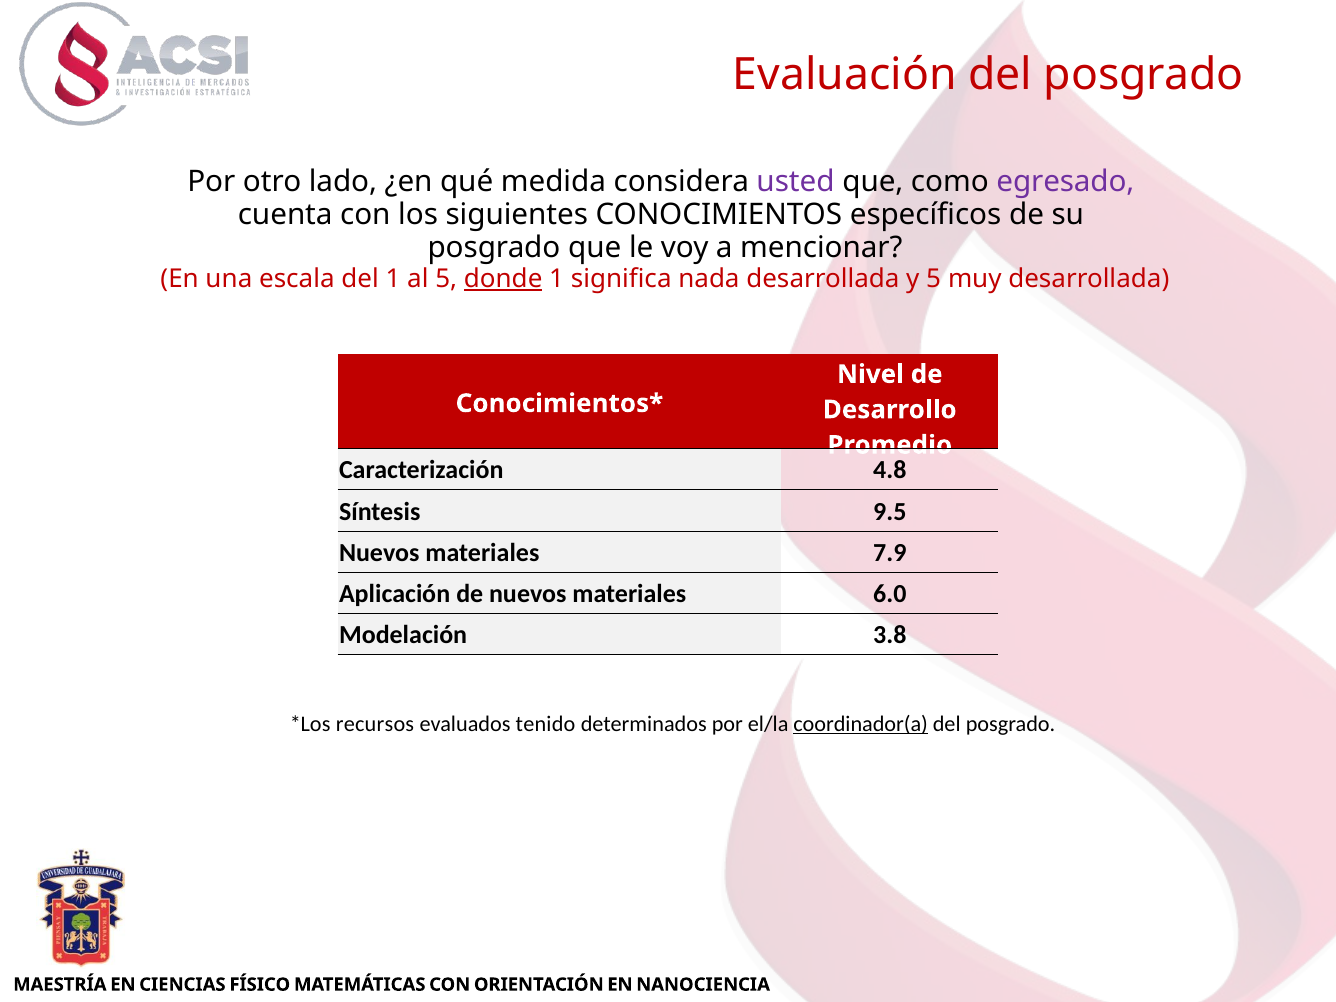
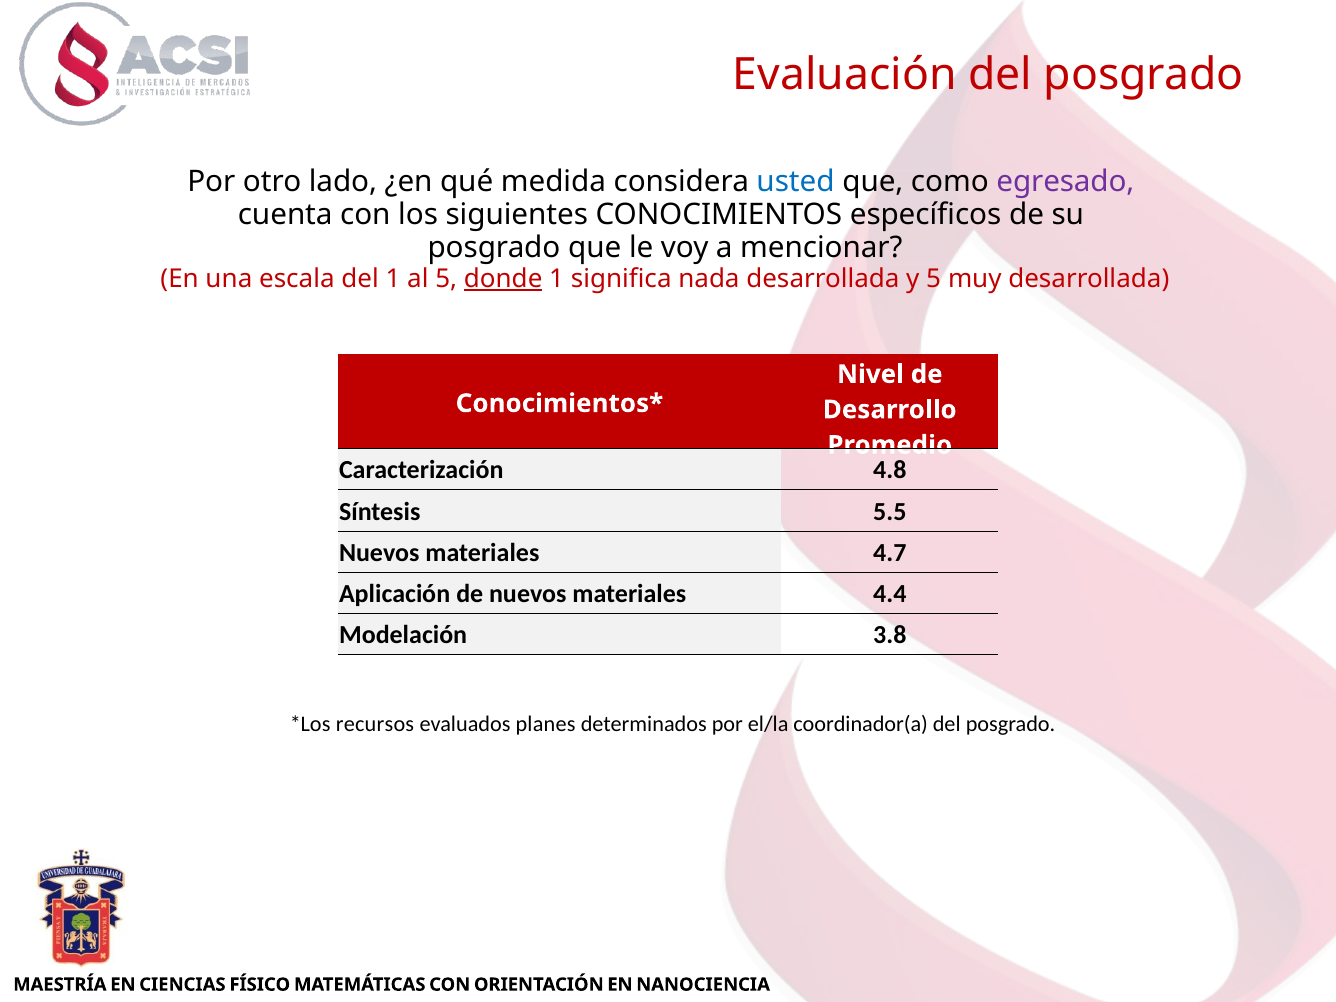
usted colour: purple -> blue
9.5: 9.5 -> 5.5
7.9: 7.9 -> 4.7
6.0: 6.0 -> 4.4
tenido: tenido -> planes
coordinador(a underline: present -> none
